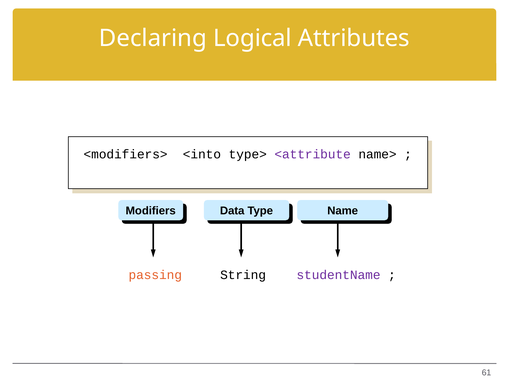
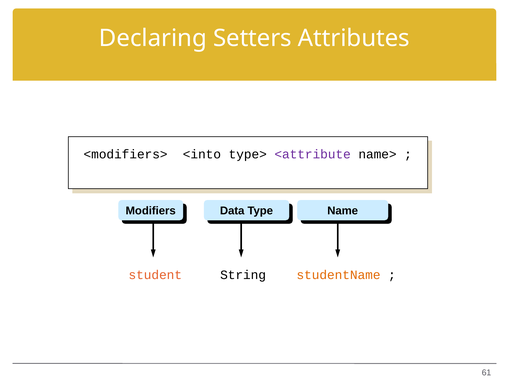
Logical: Logical -> Setters
passing: passing -> student
studentName colour: purple -> orange
